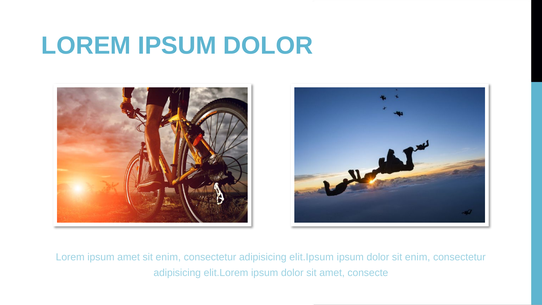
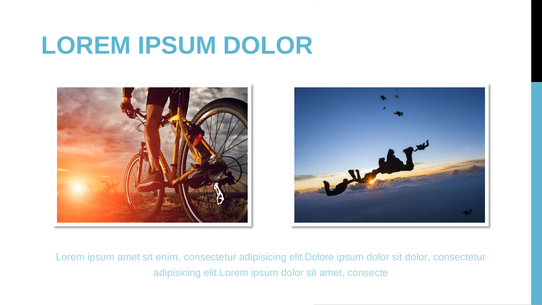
elit.Ipsum: elit.Ipsum -> elit.Dolore
dolor sit enim: enim -> dolor
